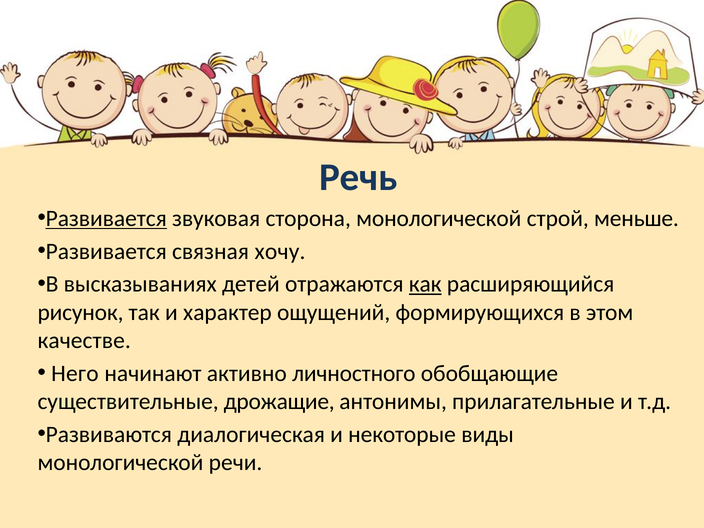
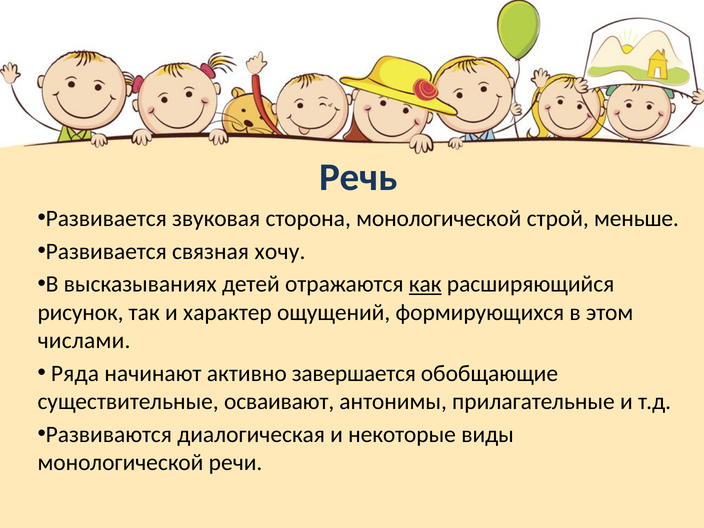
Развивается at (106, 218) underline: present -> none
качестве: качестве -> числами
Него: Него -> Ряда
личностного: личностного -> завершается
дрожащие: дрожащие -> осваивают
